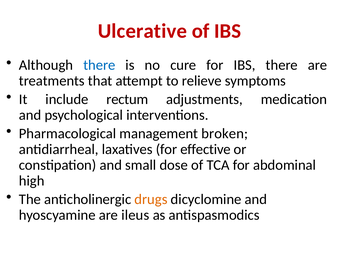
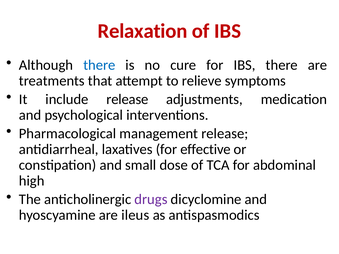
Ulcerative: Ulcerative -> Relaxation
include rectum: rectum -> release
management broken: broken -> release
drugs colour: orange -> purple
